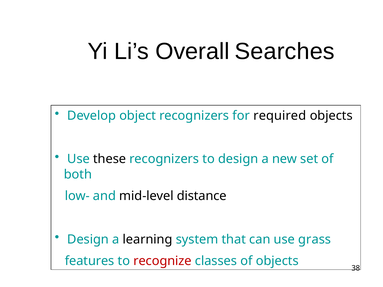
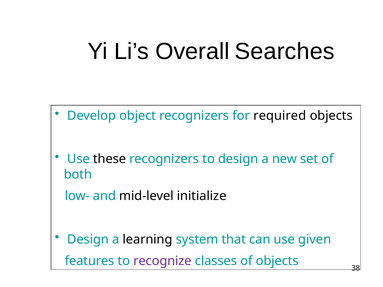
distance: distance -> initialize
grass: grass -> given
recognize colour: red -> purple
